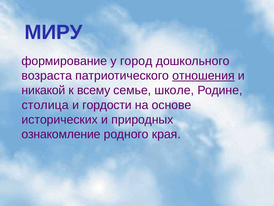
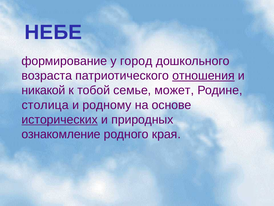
МИРУ: МИРУ -> НЕБЕ
всему: всему -> тобой
школе: школе -> может
гордости: гордости -> родному
исторических underline: none -> present
